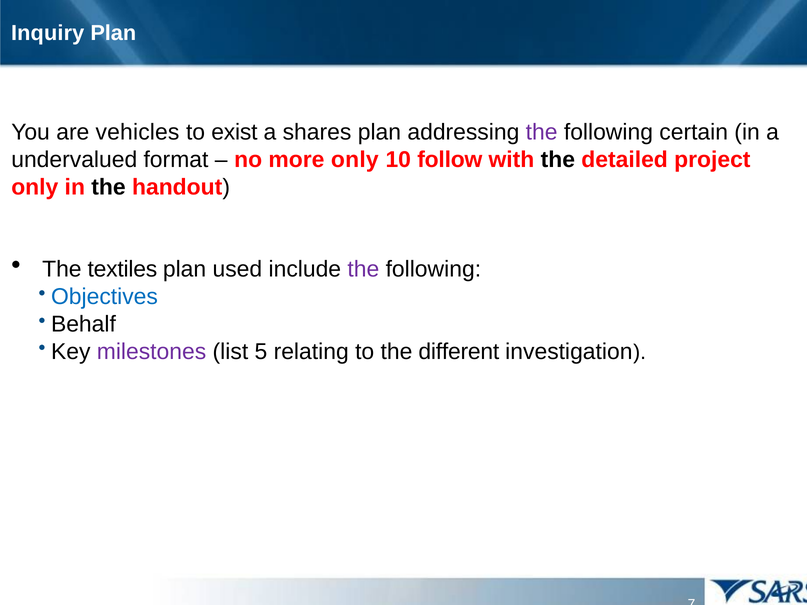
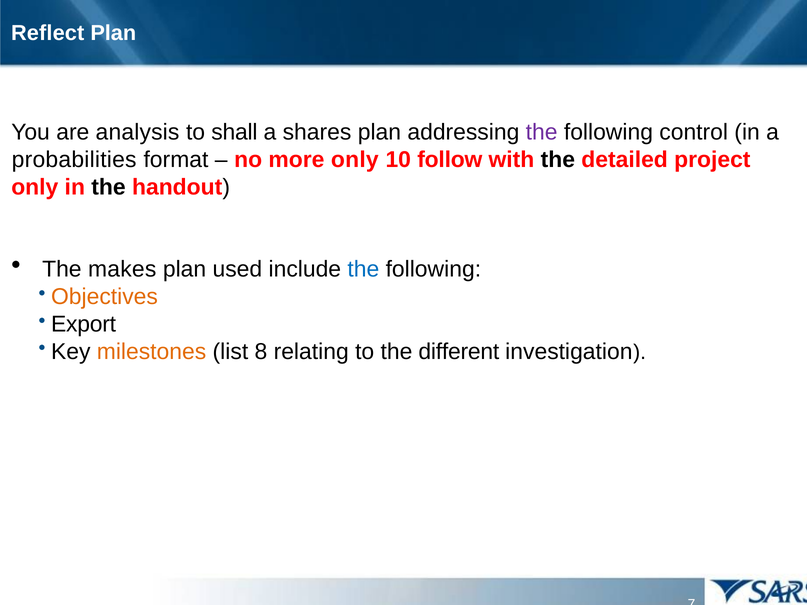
Inquiry: Inquiry -> Reflect
vehicles: vehicles -> analysis
exist: exist -> shall
certain: certain -> control
undervalued: undervalued -> probabilities
textiles: textiles -> makes
the at (363, 270) colour: purple -> blue
Objectives colour: blue -> orange
Behalf: Behalf -> Export
milestones colour: purple -> orange
5: 5 -> 8
